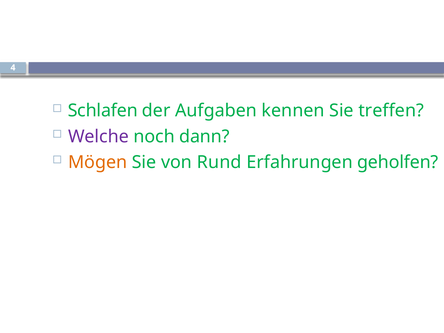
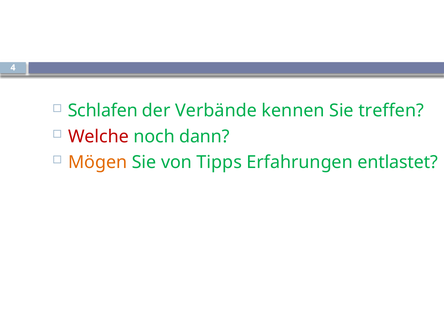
Aufgaben: Aufgaben -> Verbände
Welche colour: purple -> red
Rund: Rund -> Tipps
geholfen: geholfen -> entlastet
